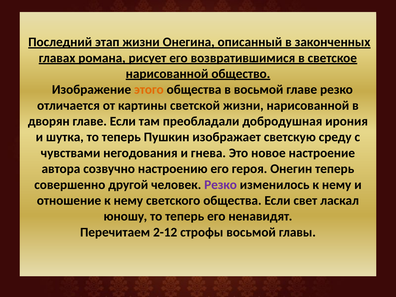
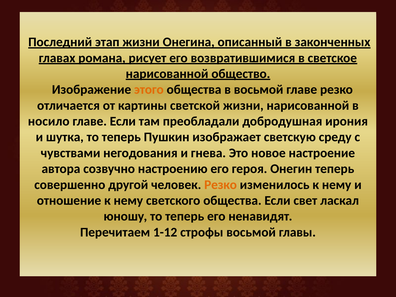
дворян: дворян -> носило
Резко at (221, 185) colour: purple -> orange
2-12: 2-12 -> 1-12
